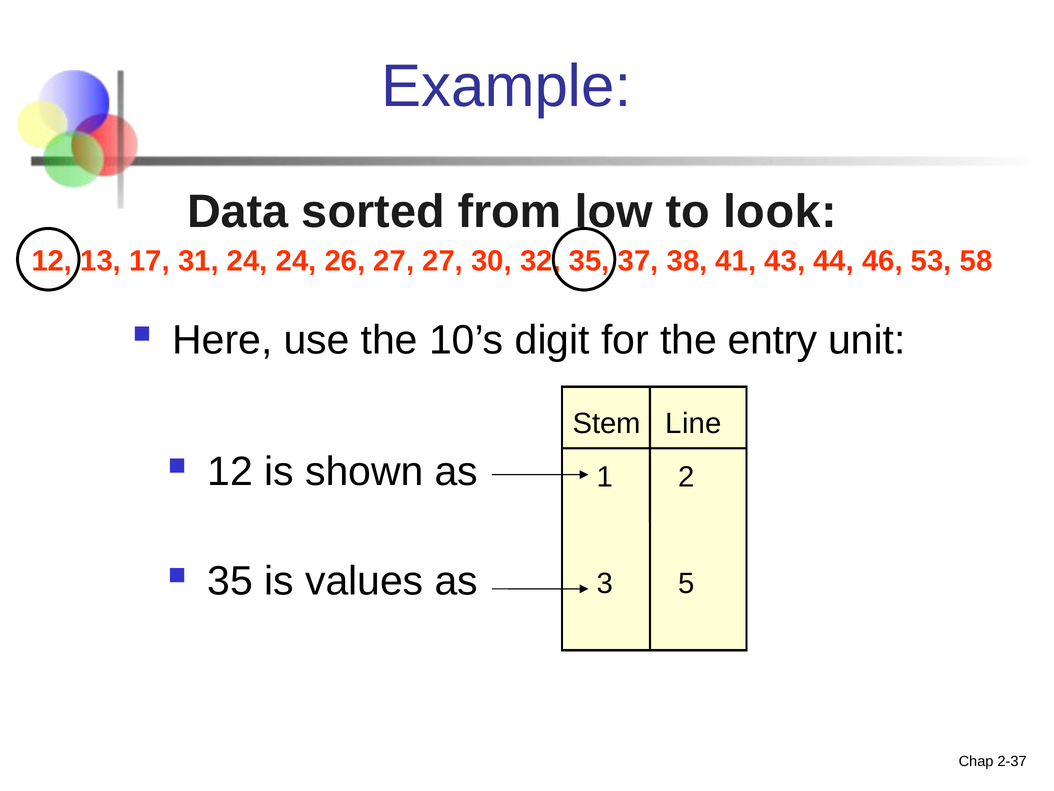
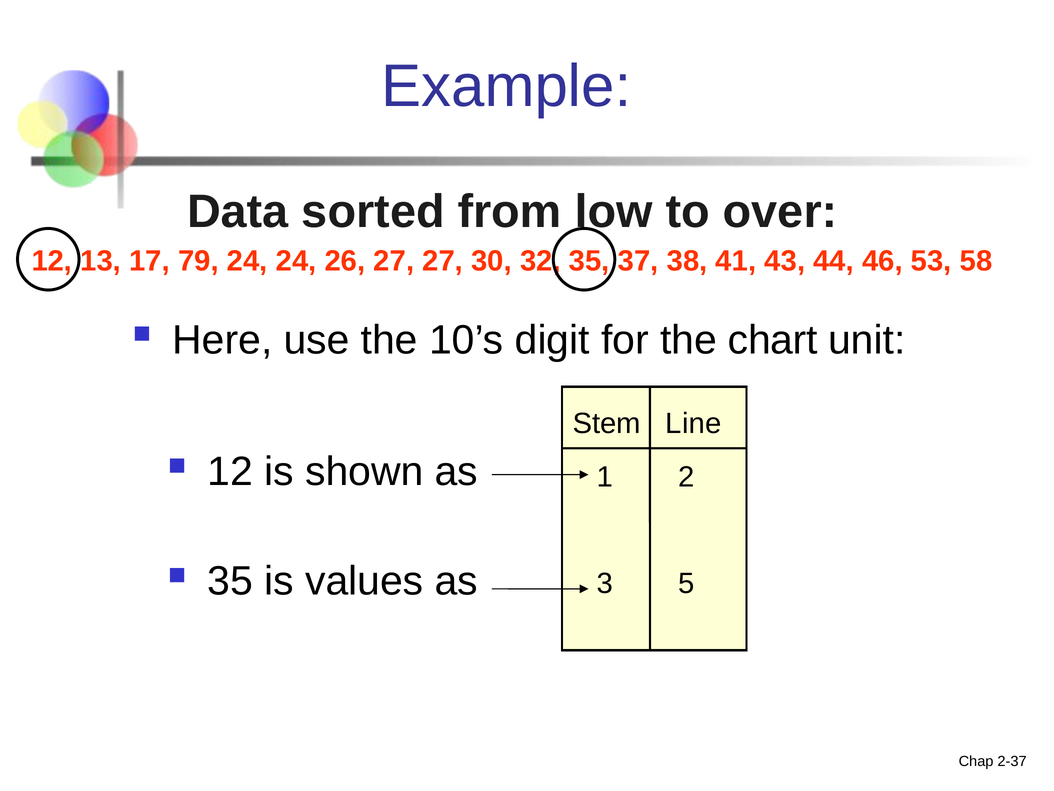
look: look -> over
31: 31 -> 79
entry: entry -> chart
